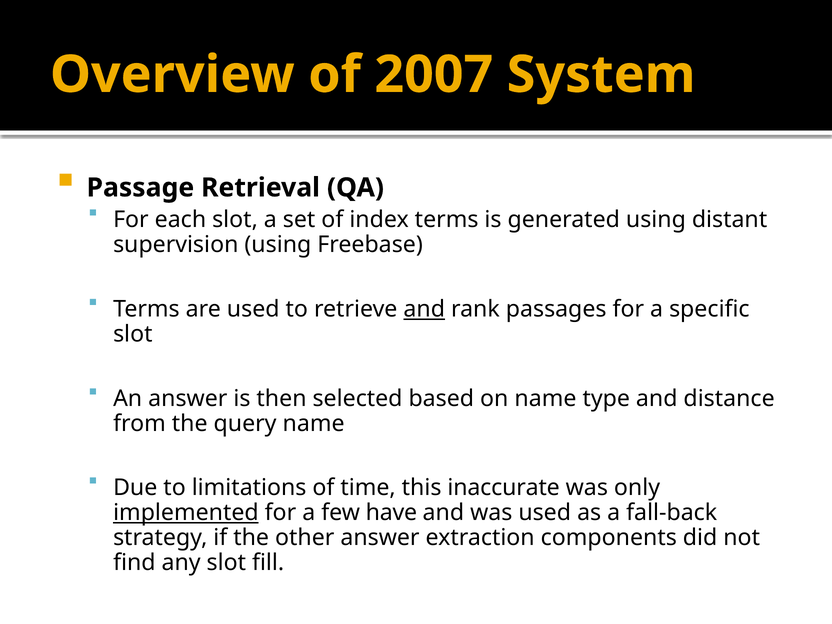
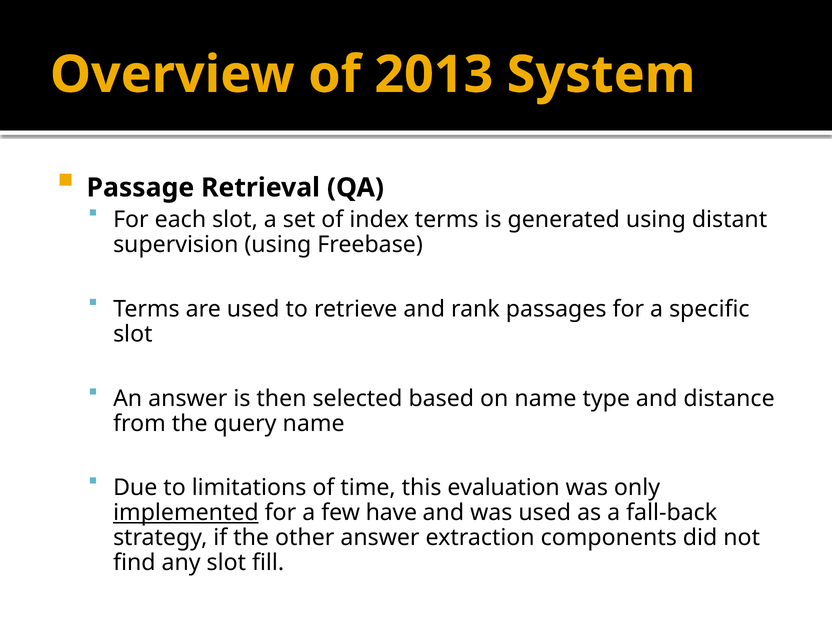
2007: 2007 -> 2013
and at (424, 309) underline: present -> none
inaccurate: inaccurate -> evaluation
